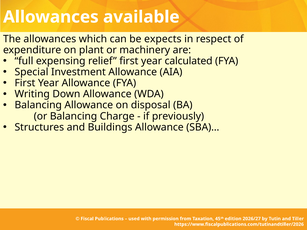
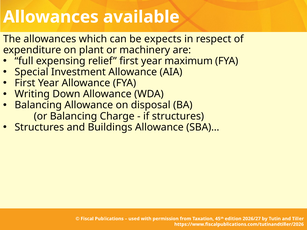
calculated: calculated -> maximum
if previously: previously -> structures
